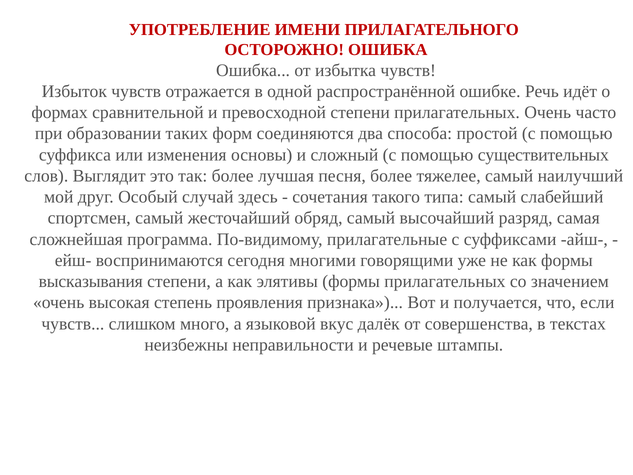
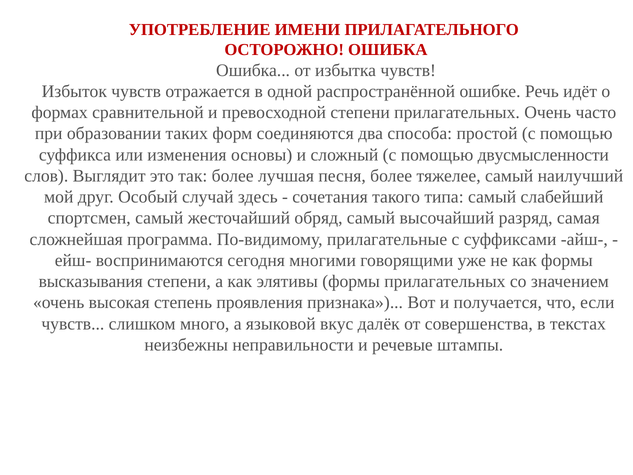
существительных: существительных -> двусмысленности
